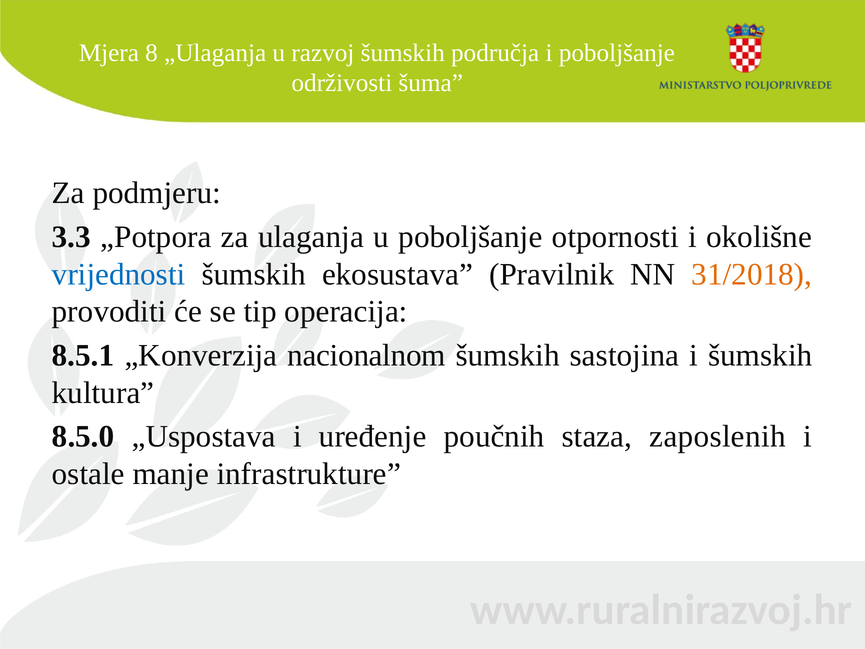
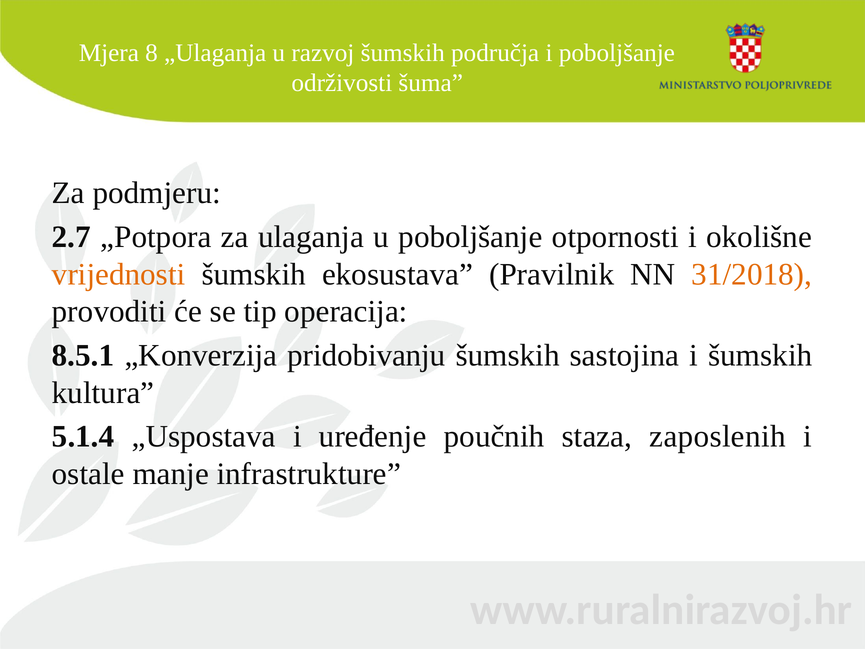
3.3: 3.3 -> 2.7
vrijednosti colour: blue -> orange
nacionalnom: nacionalnom -> pridobivanju
8.5.0: 8.5.0 -> 5.1.4
